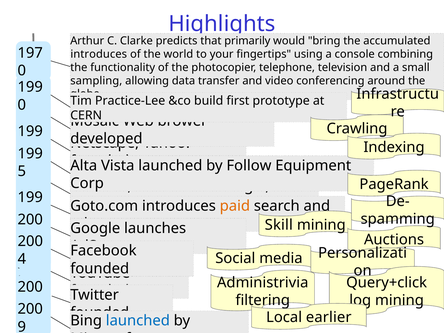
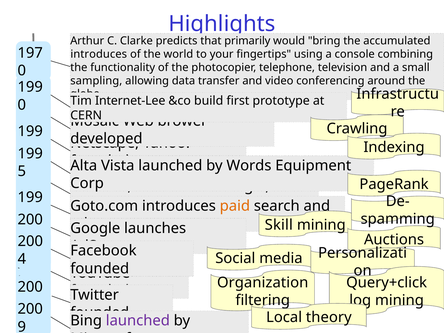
Practice-Lee: Practice-Lee -> Internet-Lee
Follow: Follow -> Words
Administrivia: Administrivia -> Organization
earlier: earlier -> theory
launched at (138, 321) colour: blue -> purple
